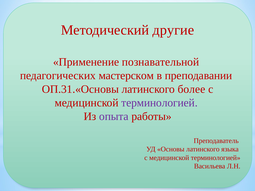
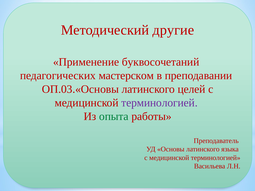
познавательной: познавательной -> буквосочетаний
ОП.31.«Основы: ОП.31.«Основы -> ОП.03.«Основы
более: более -> целей
опыта colour: purple -> green
